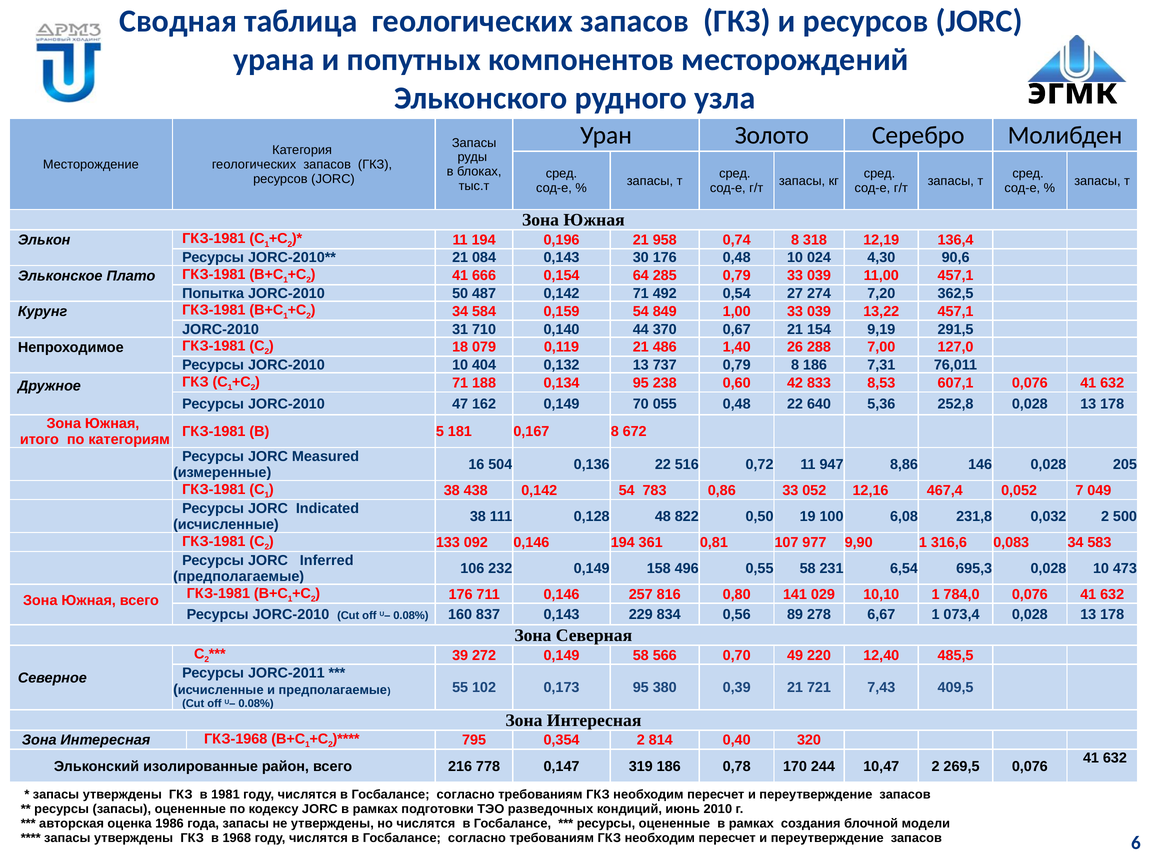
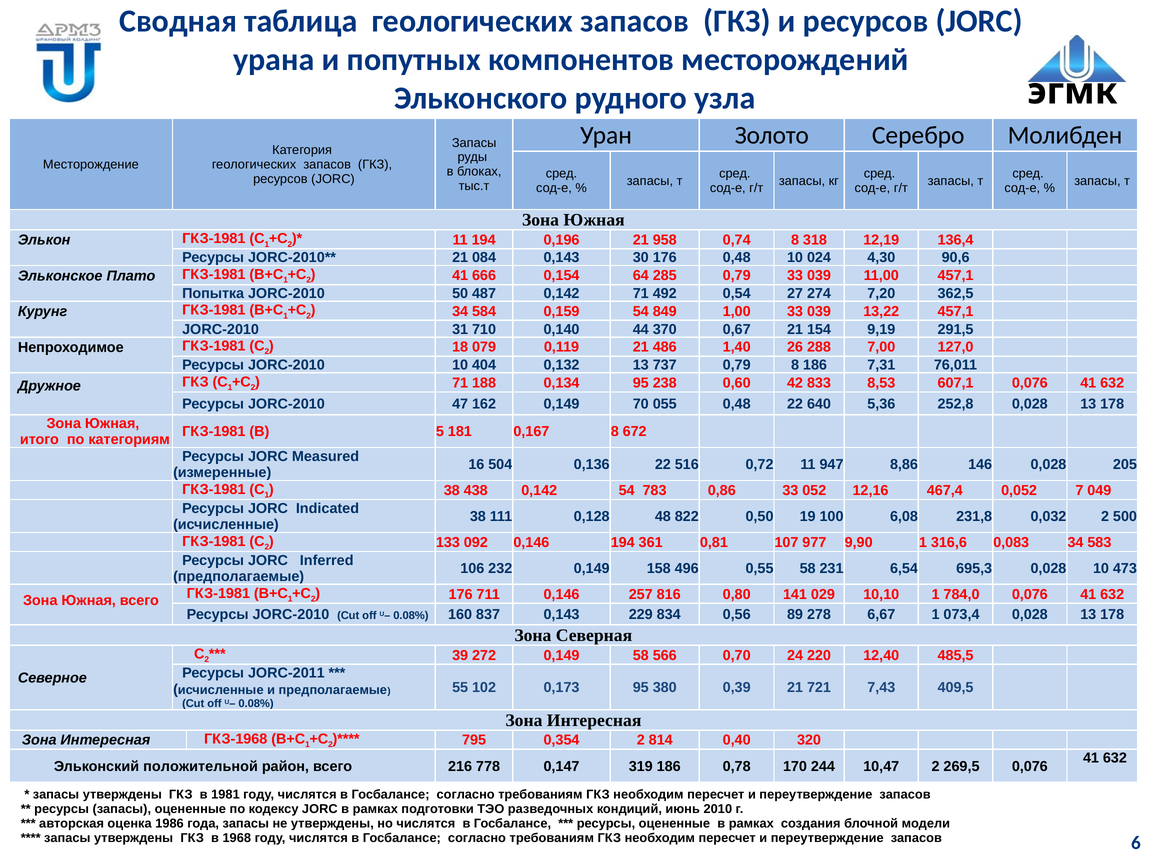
49: 49 -> 24
изолированные: изолированные -> положительной
